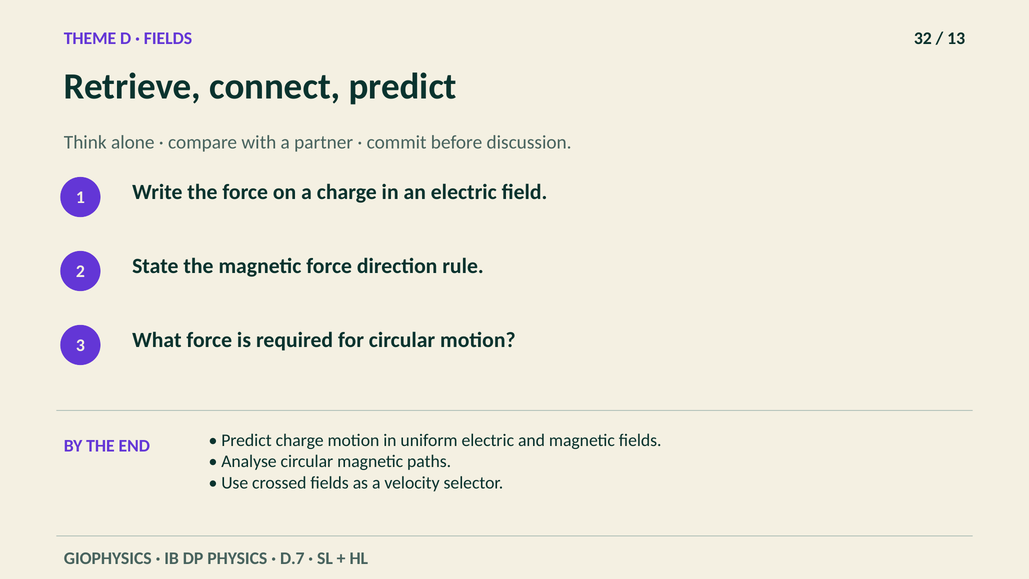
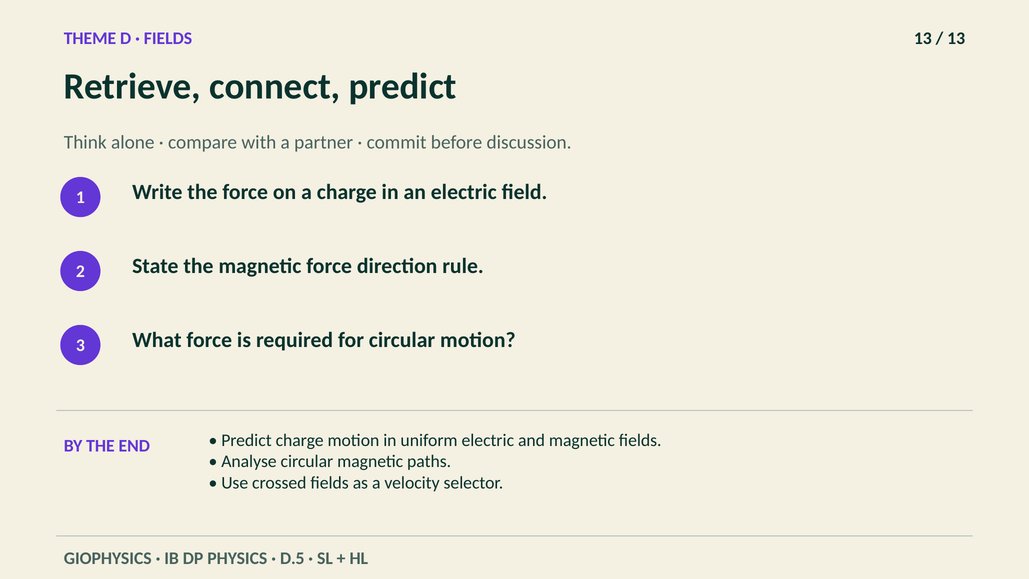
FIELDS 32: 32 -> 13
D.7: D.7 -> D.5
